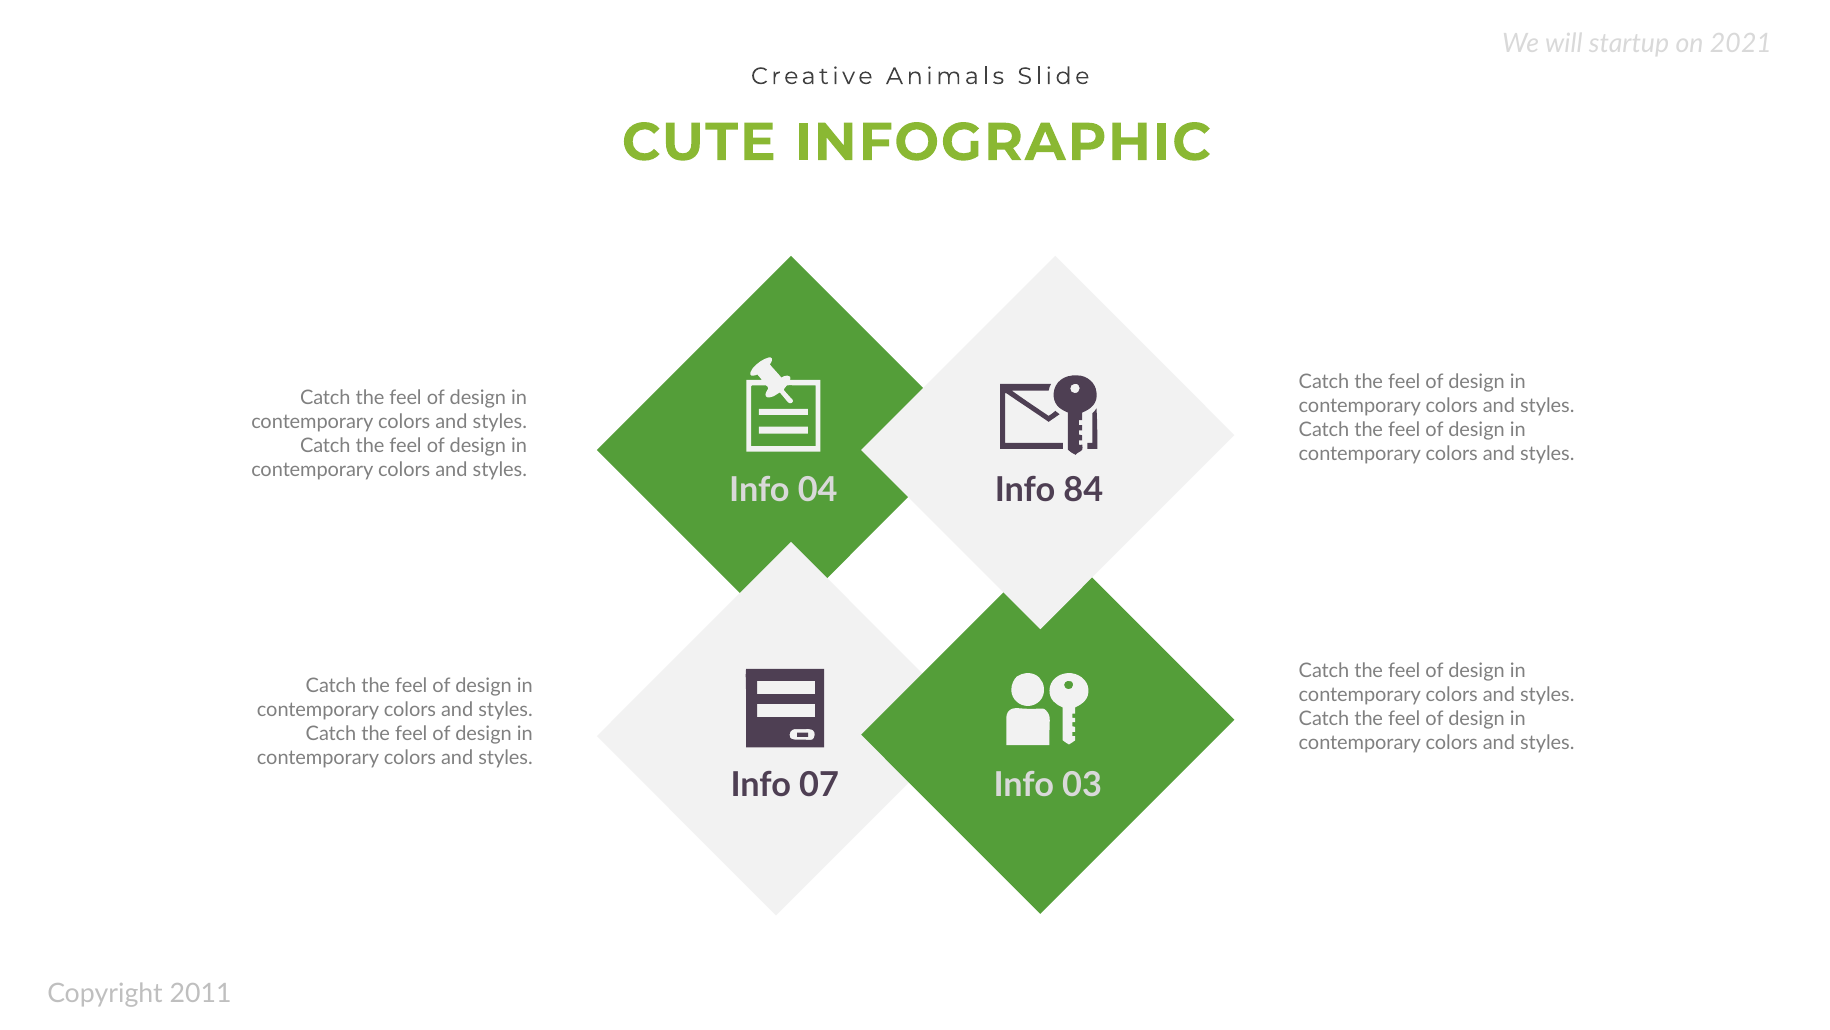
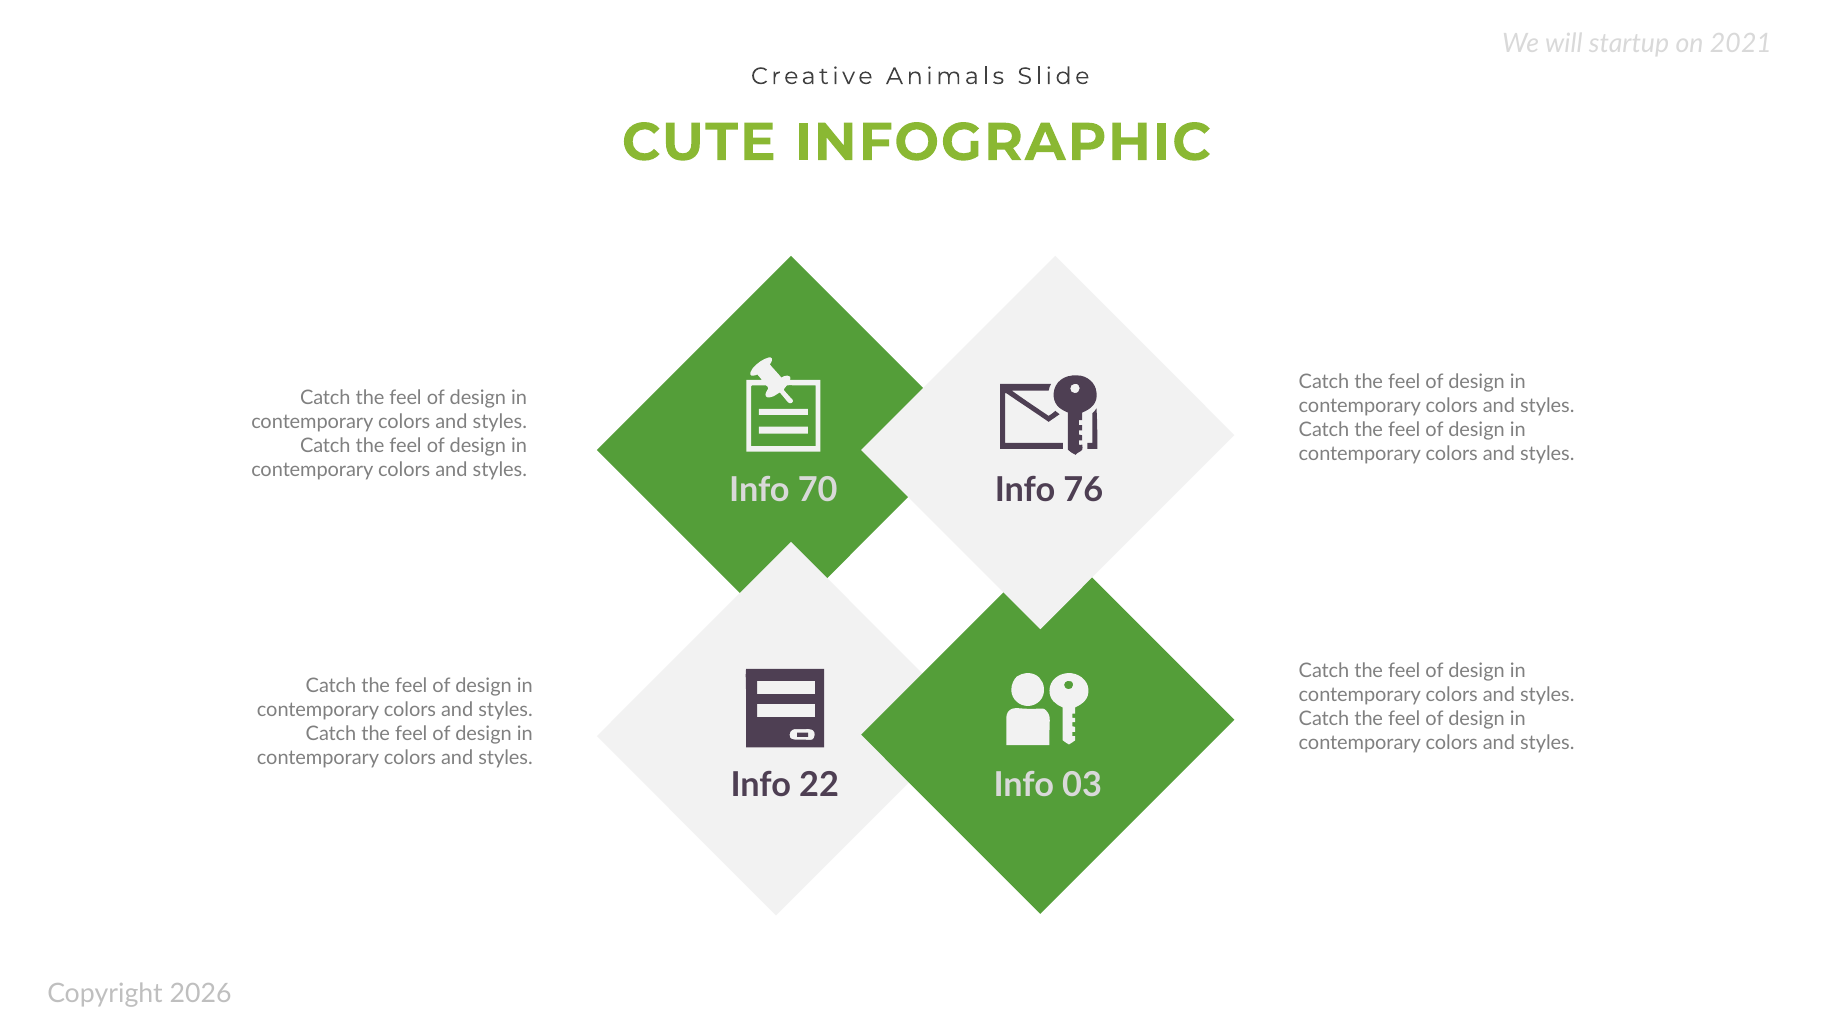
04: 04 -> 70
84: 84 -> 76
07: 07 -> 22
2011: 2011 -> 2026
